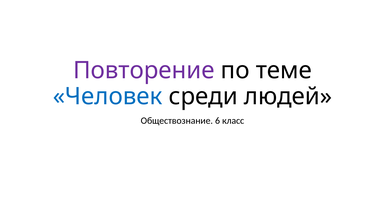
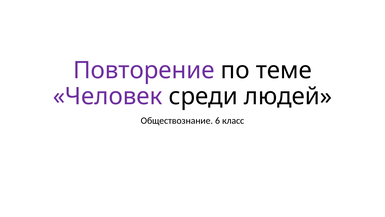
Человек colour: blue -> purple
